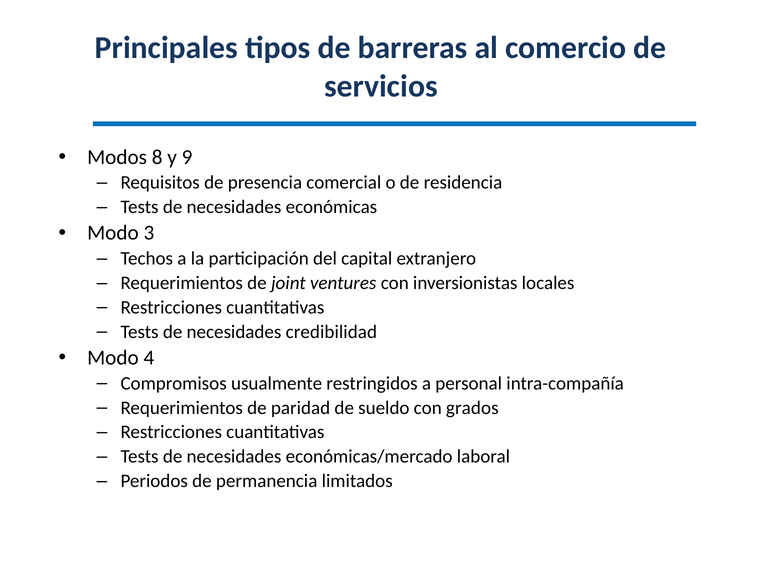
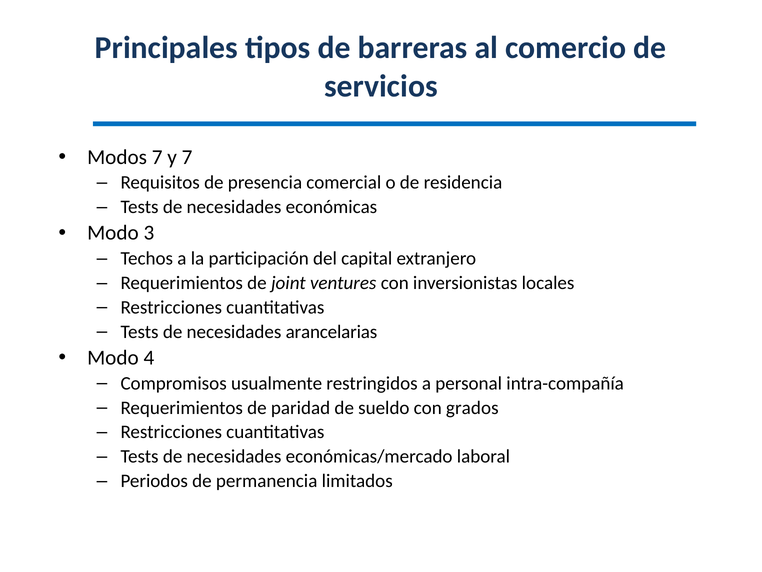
Modos 8: 8 -> 7
y 9: 9 -> 7
credibilidad: credibilidad -> arancelarias
